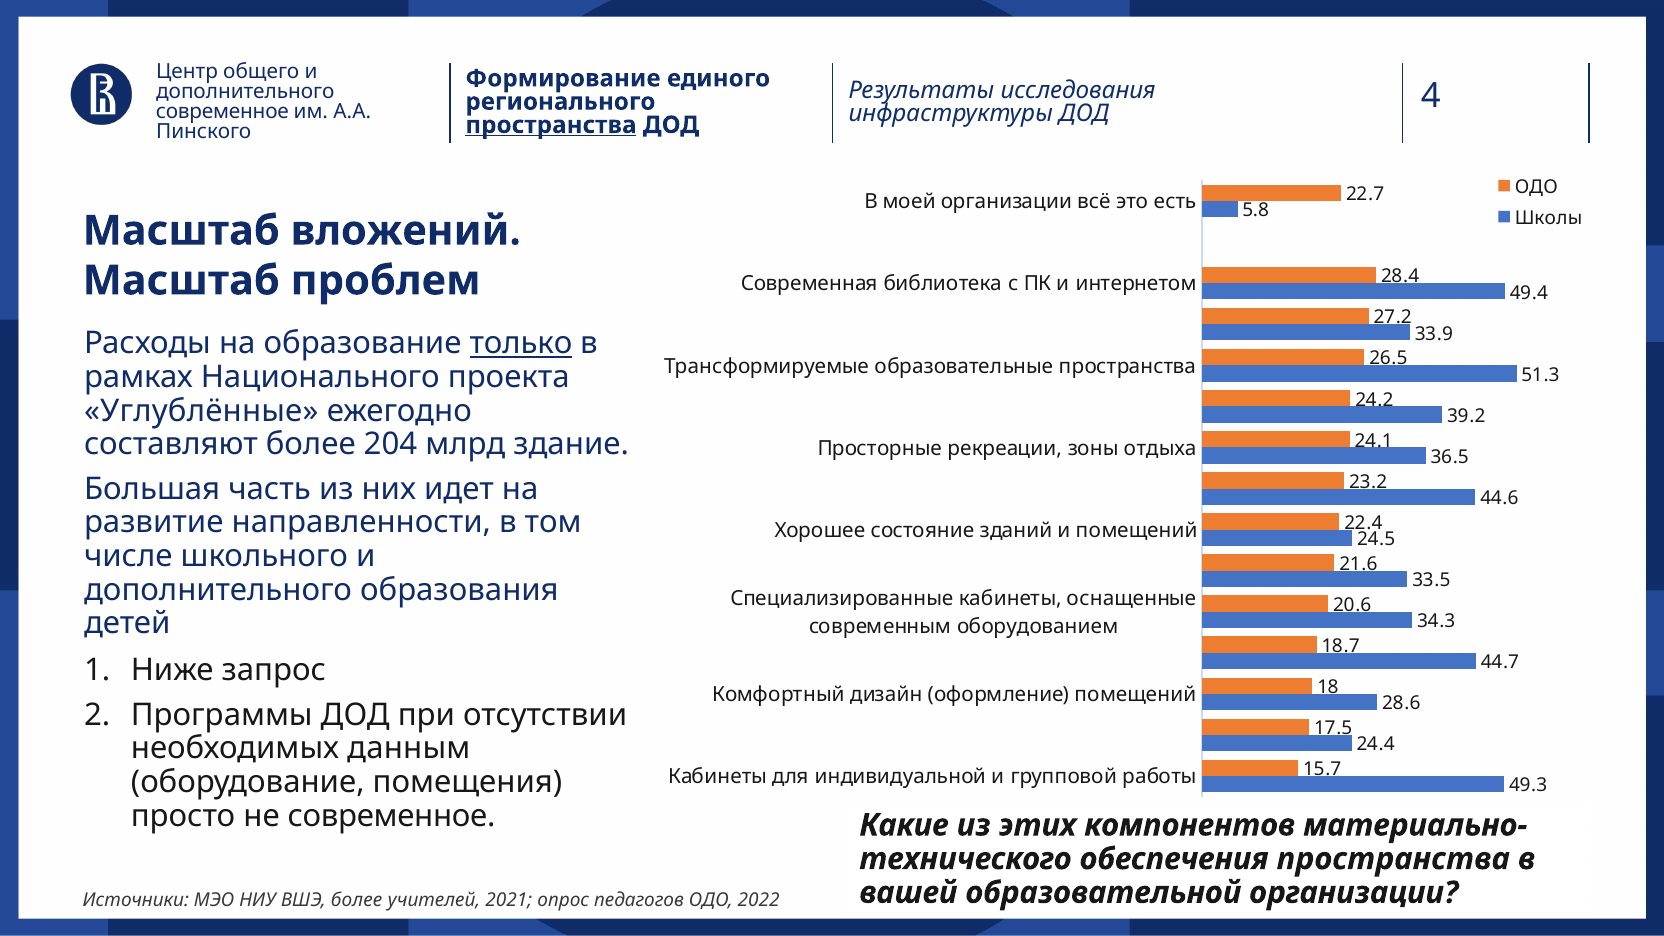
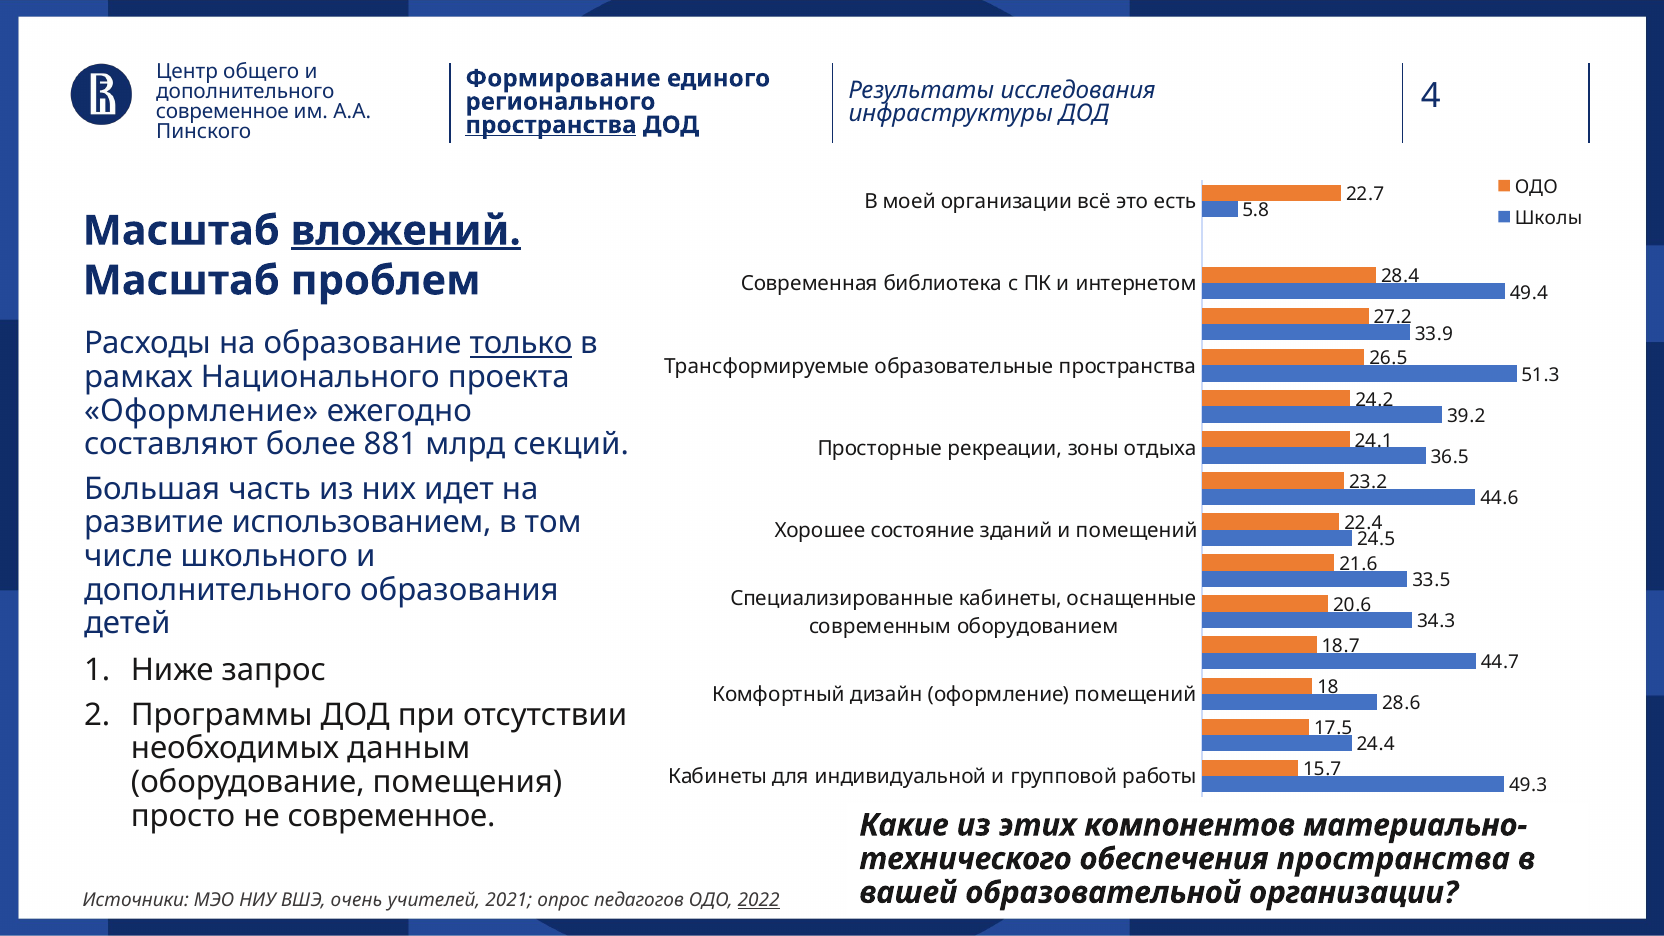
вложений underline: none -> present
Углублённые at (201, 411): Углублённые -> Оформление
204: 204 -> 881
здание: здание -> секций
направленности: направленности -> использованием
ВШЭ более: более -> очень
2022 underline: none -> present
